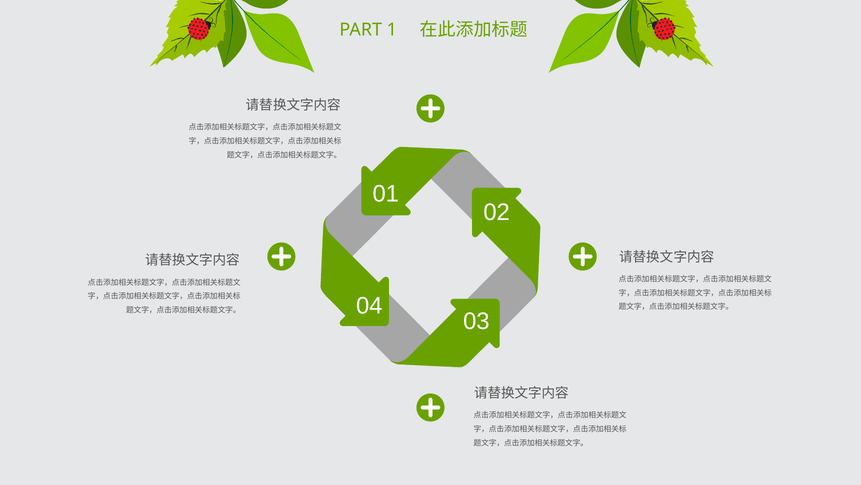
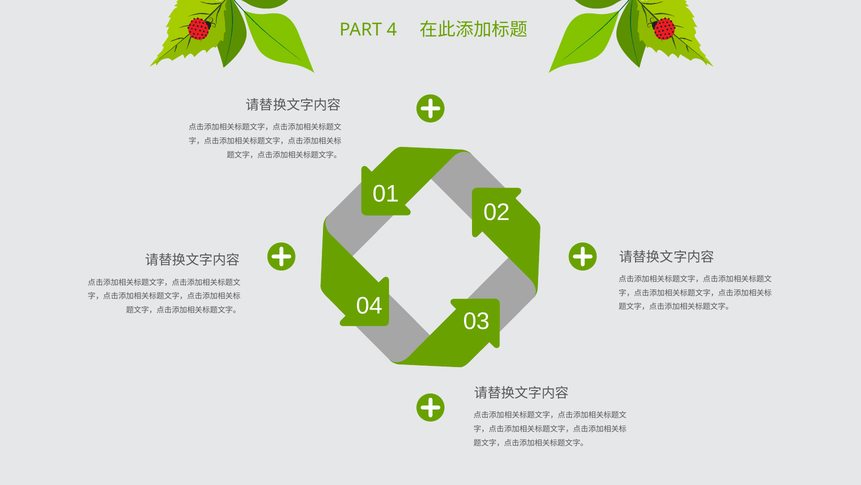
1: 1 -> 4
